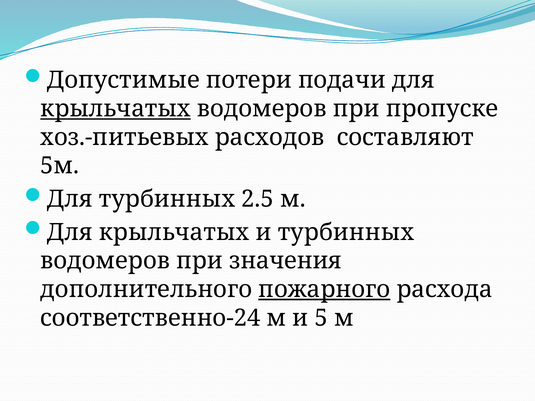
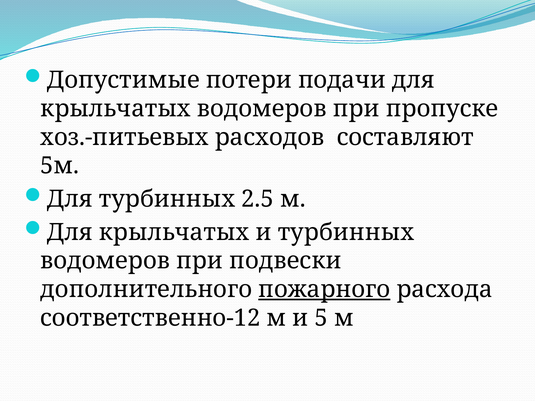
крыльчатых at (116, 109) underline: present -> none
значения: значения -> подвески
соответственно-24: соответственно-24 -> соответственно-12
